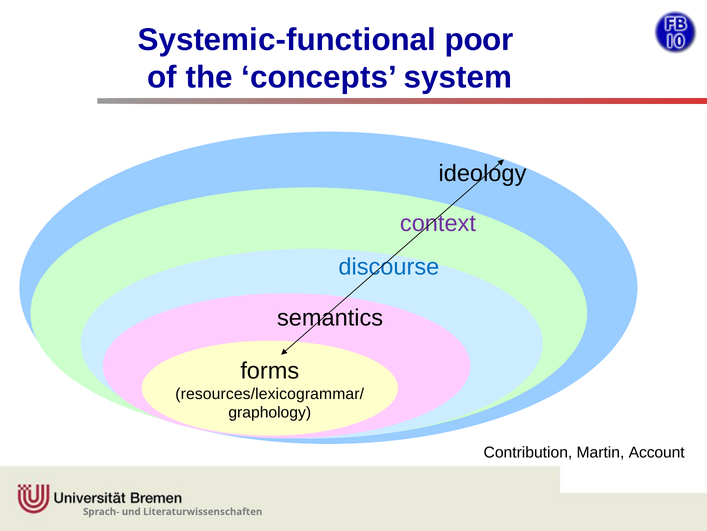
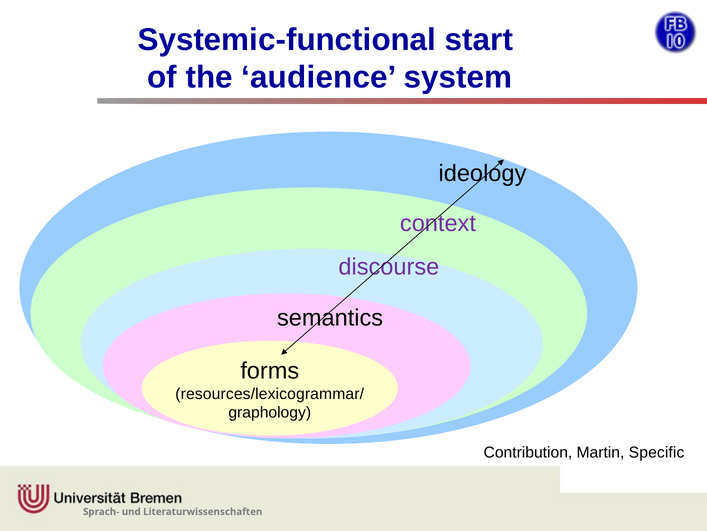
poor: poor -> start
concepts: concepts -> audience
discourse colour: blue -> purple
Account: Account -> Specific
